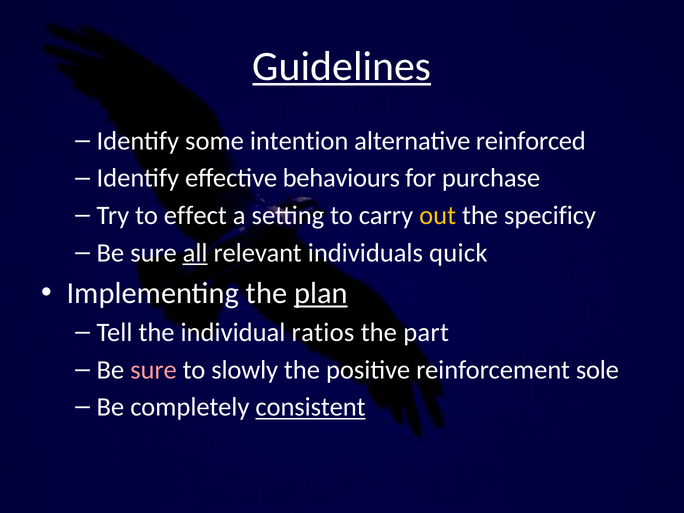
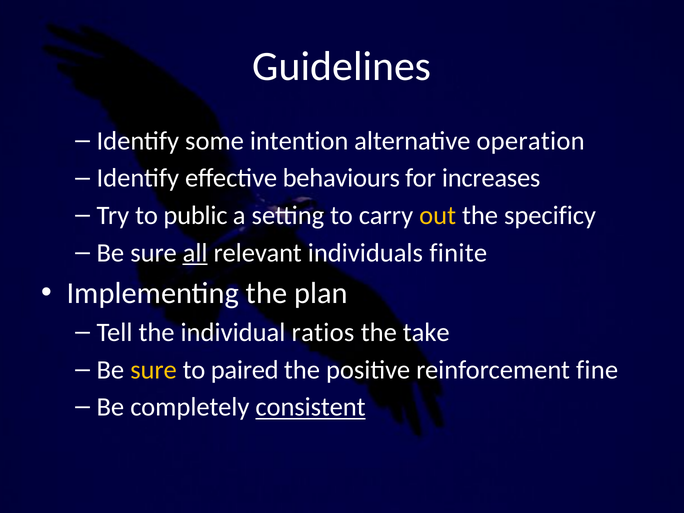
Guidelines underline: present -> none
reinforced: reinforced -> operation
purchase: purchase -> increases
effect: effect -> public
quick: quick -> finite
plan underline: present -> none
part: part -> take
sure at (154, 370) colour: pink -> yellow
slowly: slowly -> paired
sole: sole -> fine
